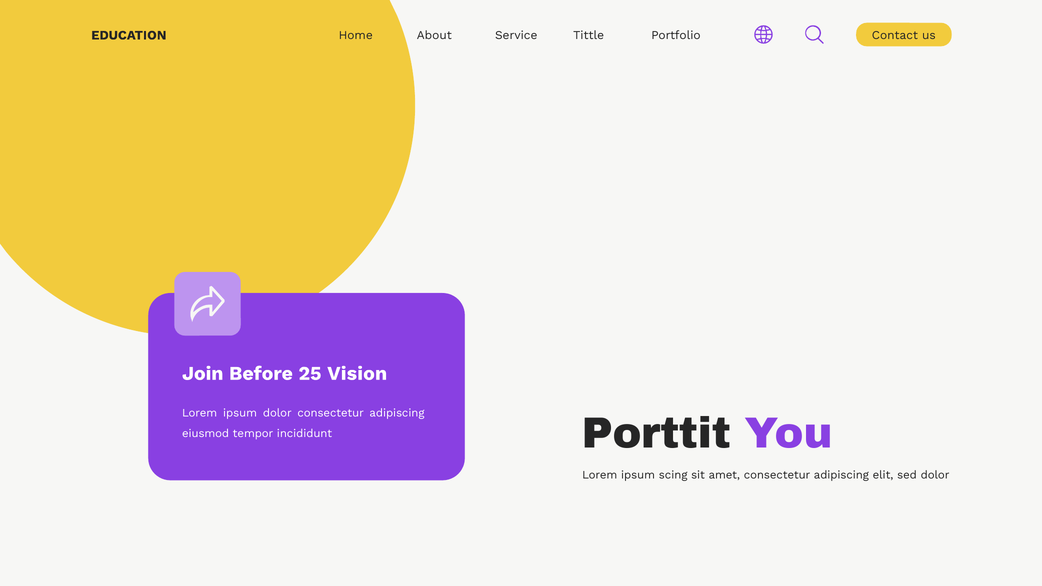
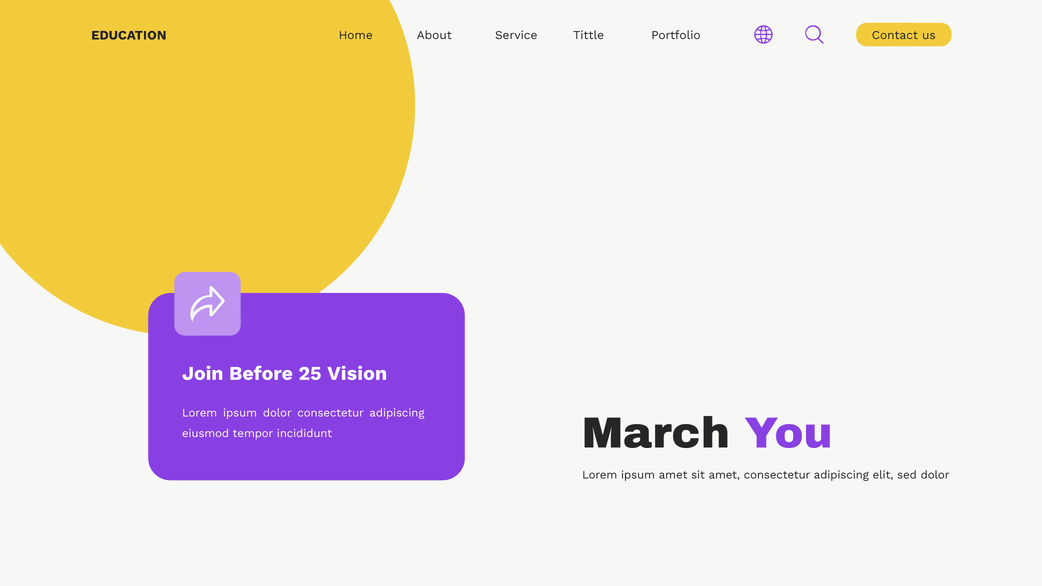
Porttit: Porttit -> March
ipsum scing: scing -> amet
